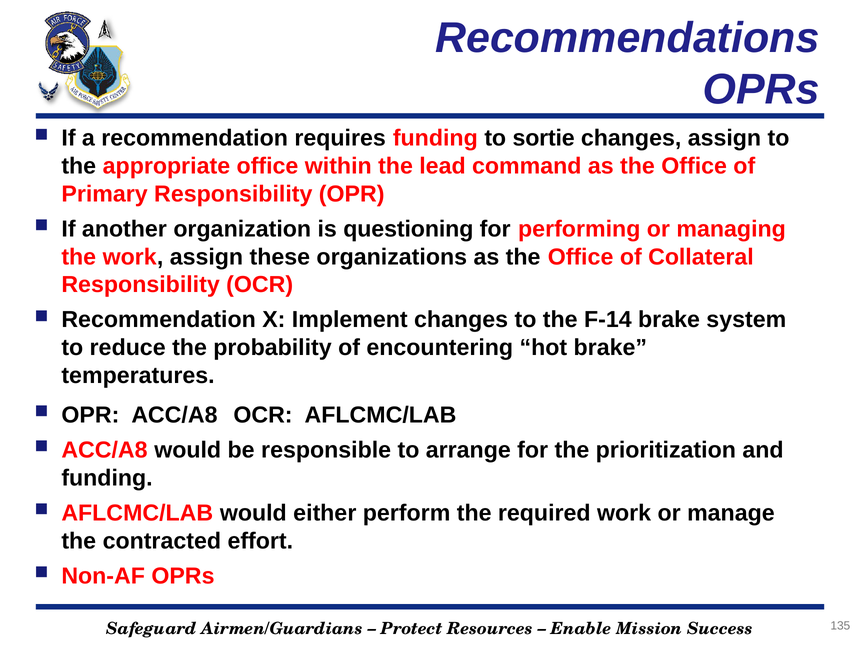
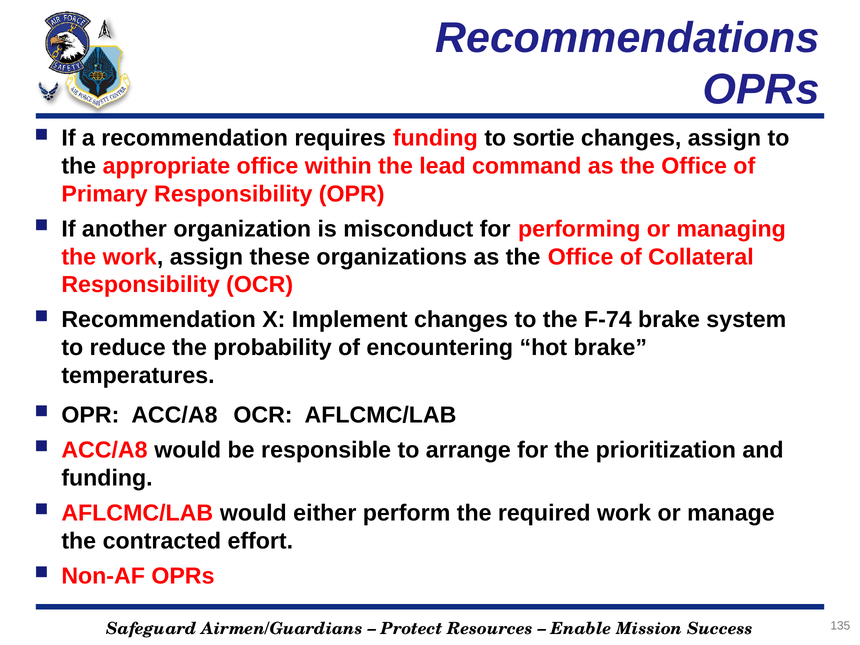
questioning: questioning -> misconduct
F-14: F-14 -> F-74
